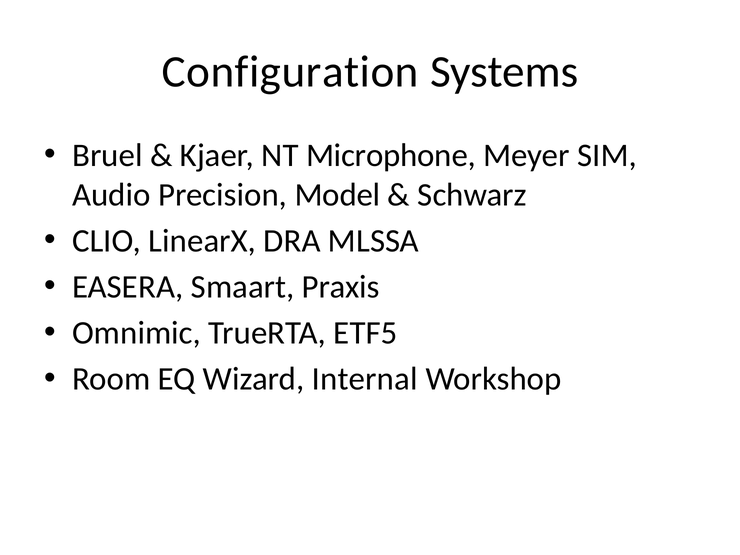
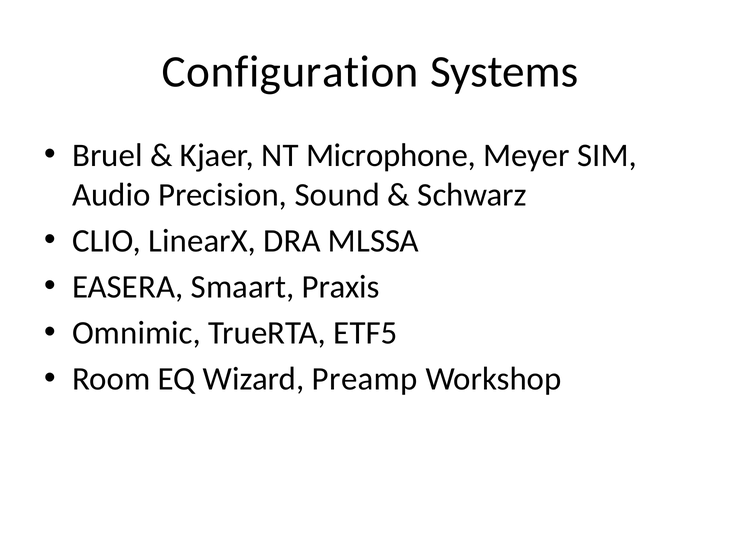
Model: Model -> Sound
Internal: Internal -> Preamp
